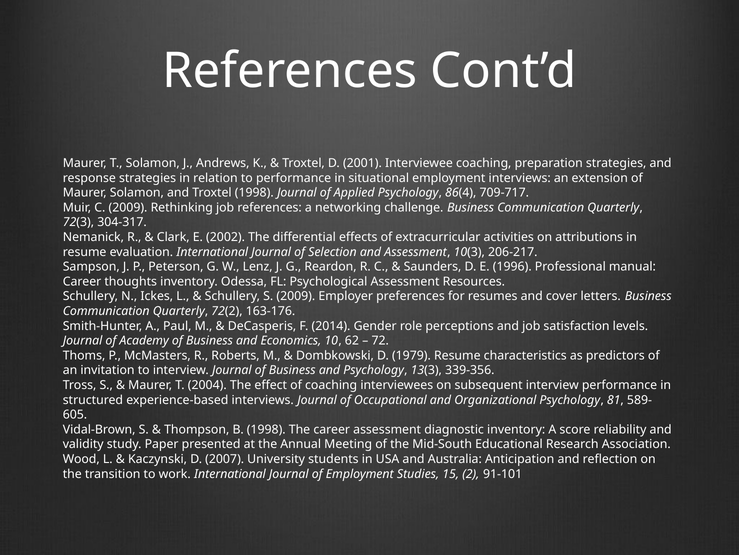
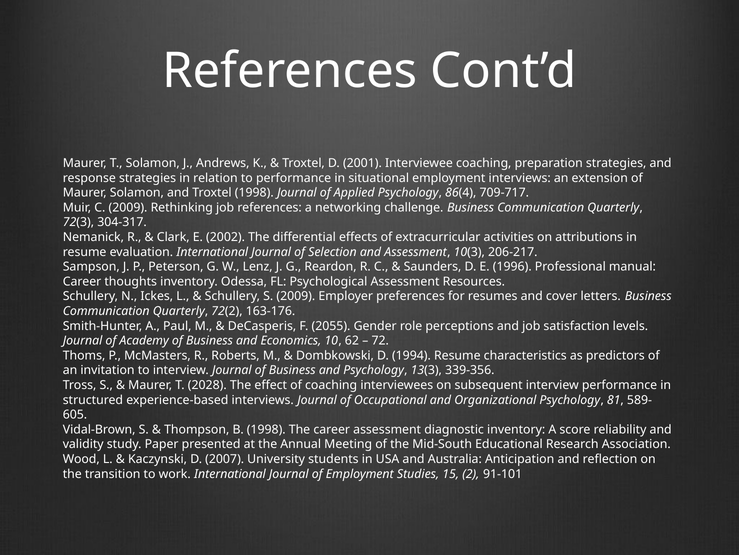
2014: 2014 -> 2055
1979: 1979 -> 1994
2004: 2004 -> 2028
